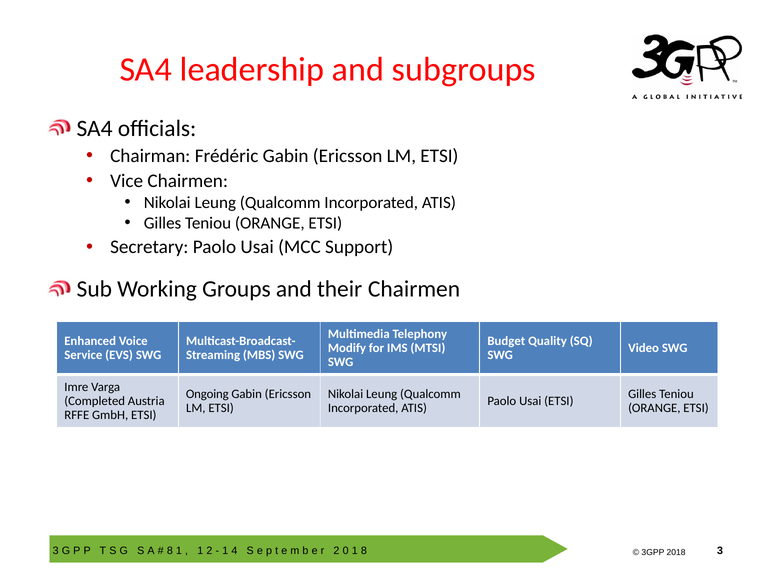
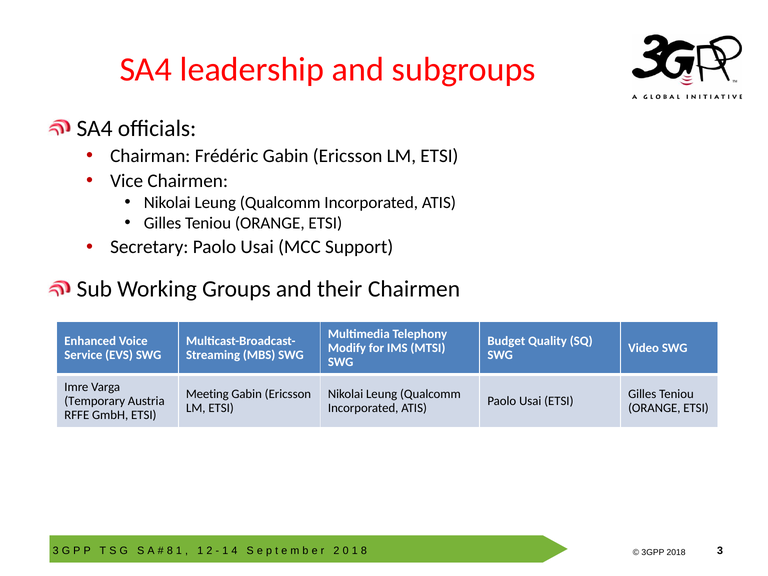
Ongoing: Ongoing -> Meeting
Completed: Completed -> Temporary
